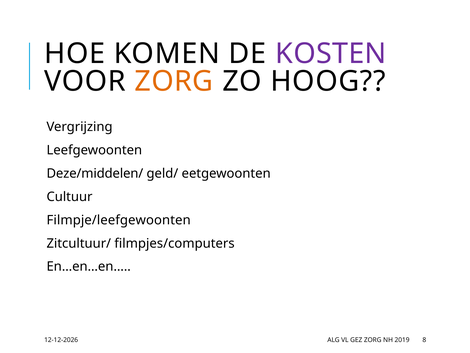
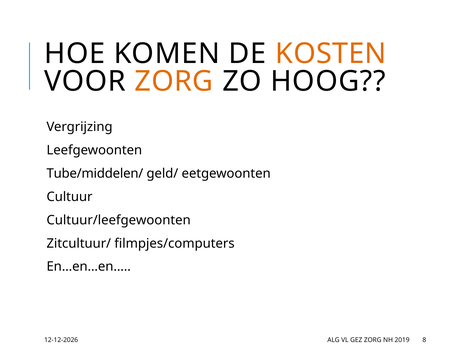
KOSTEN colour: purple -> orange
Deze/middelen/: Deze/middelen/ -> Tube/middelen/
Filmpje/leefgewoonten: Filmpje/leefgewoonten -> Cultuur/leefgewoonten
